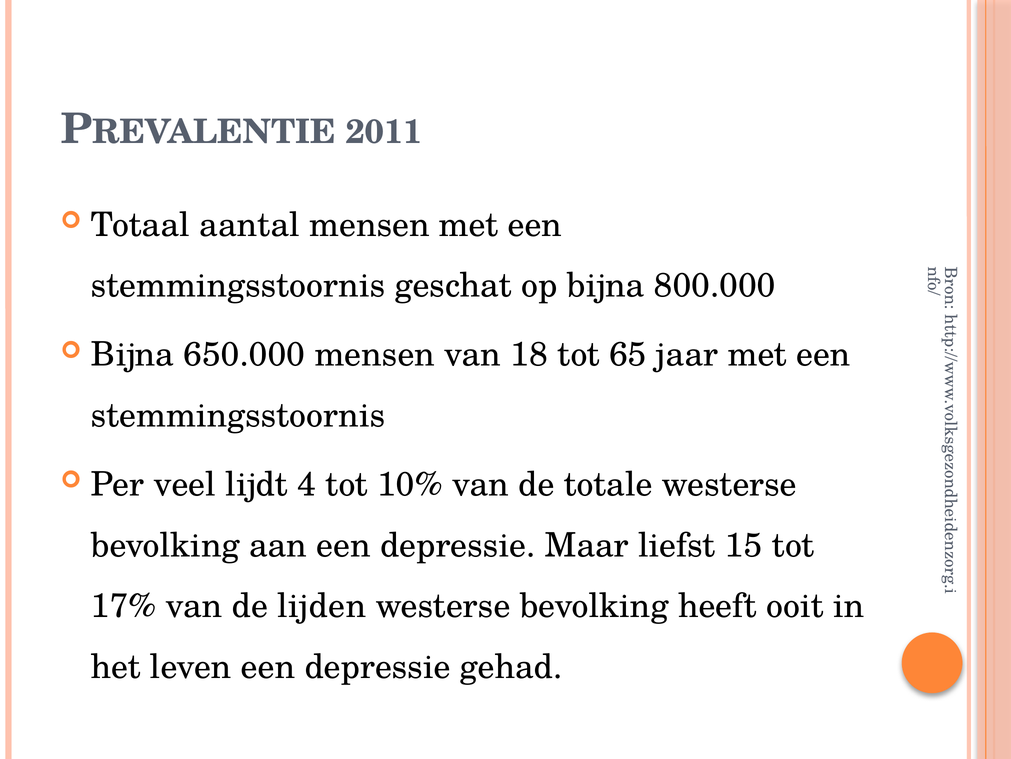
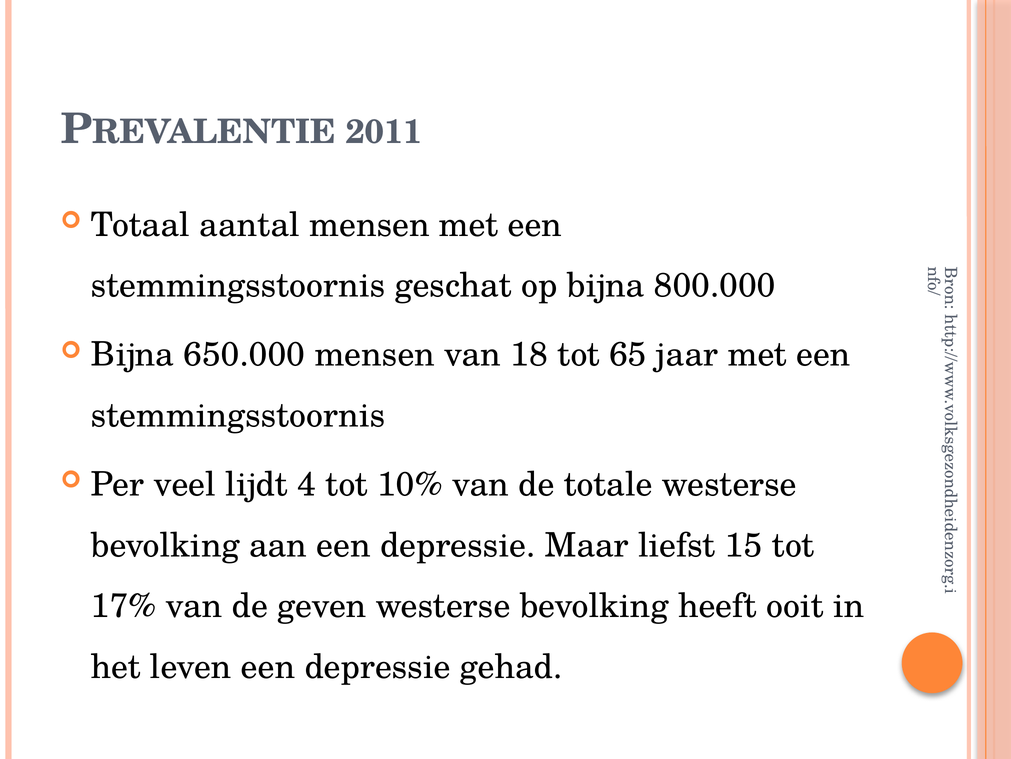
lijden: lijden -> geven
